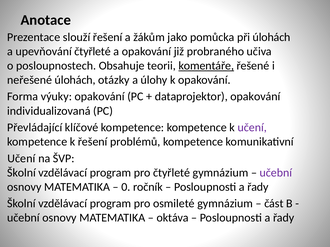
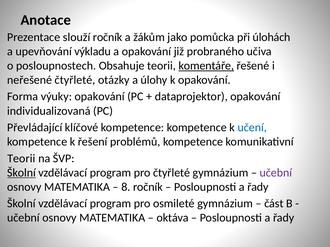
slouží řešení: řešení -> ročník
upevňování čtyřleté: čtyřleté -> výkladu
neřešené úlohách: úlohách -> čtyřleté
učení at (252, 128) colour: purple -> blue
Učení at (21, 159): Učení -> Teorii
Školní at (21, 173) underline: none -> present
0: 0 -> 8
